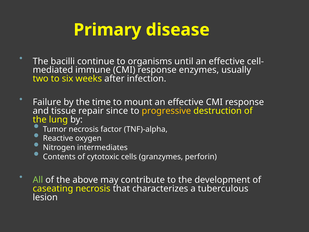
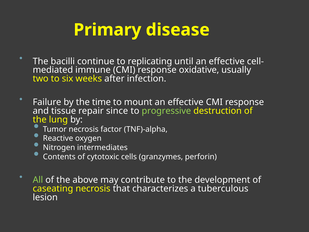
organisms: organisms -> replicating
enzymes: enzymes -> oxidative
progressive colour: yellow -> light green
